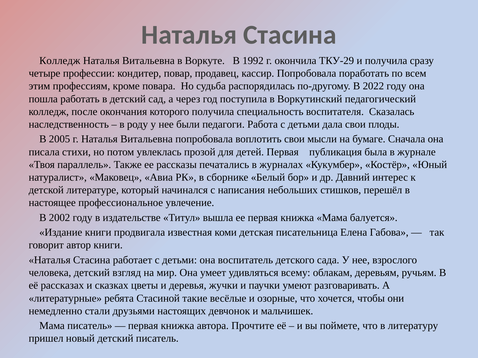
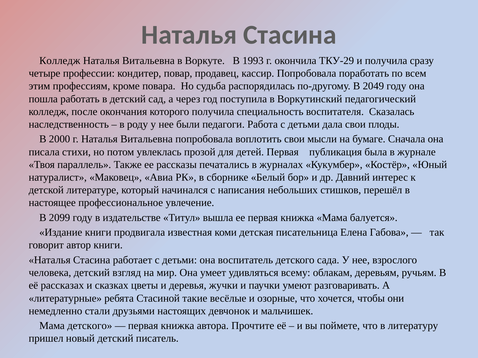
1992: 1992 -> 1993
2022: 2022 -> 2049
2005: 2005 -> 2000
2002: 2002 -> 2099
Мама писатель: писатель -> детского
